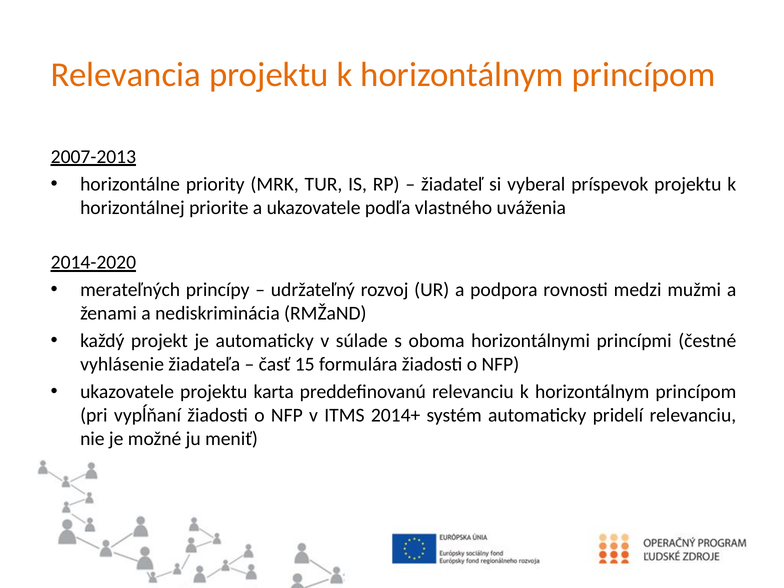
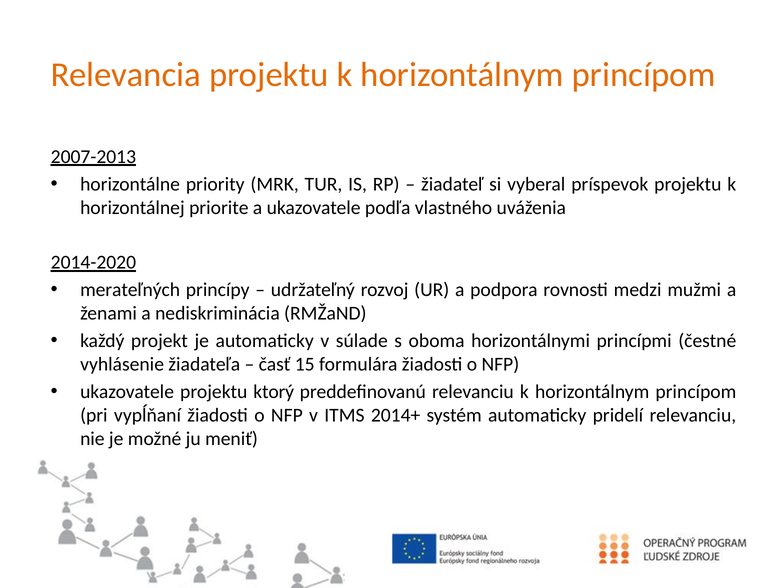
karta: karta -> ktorý
